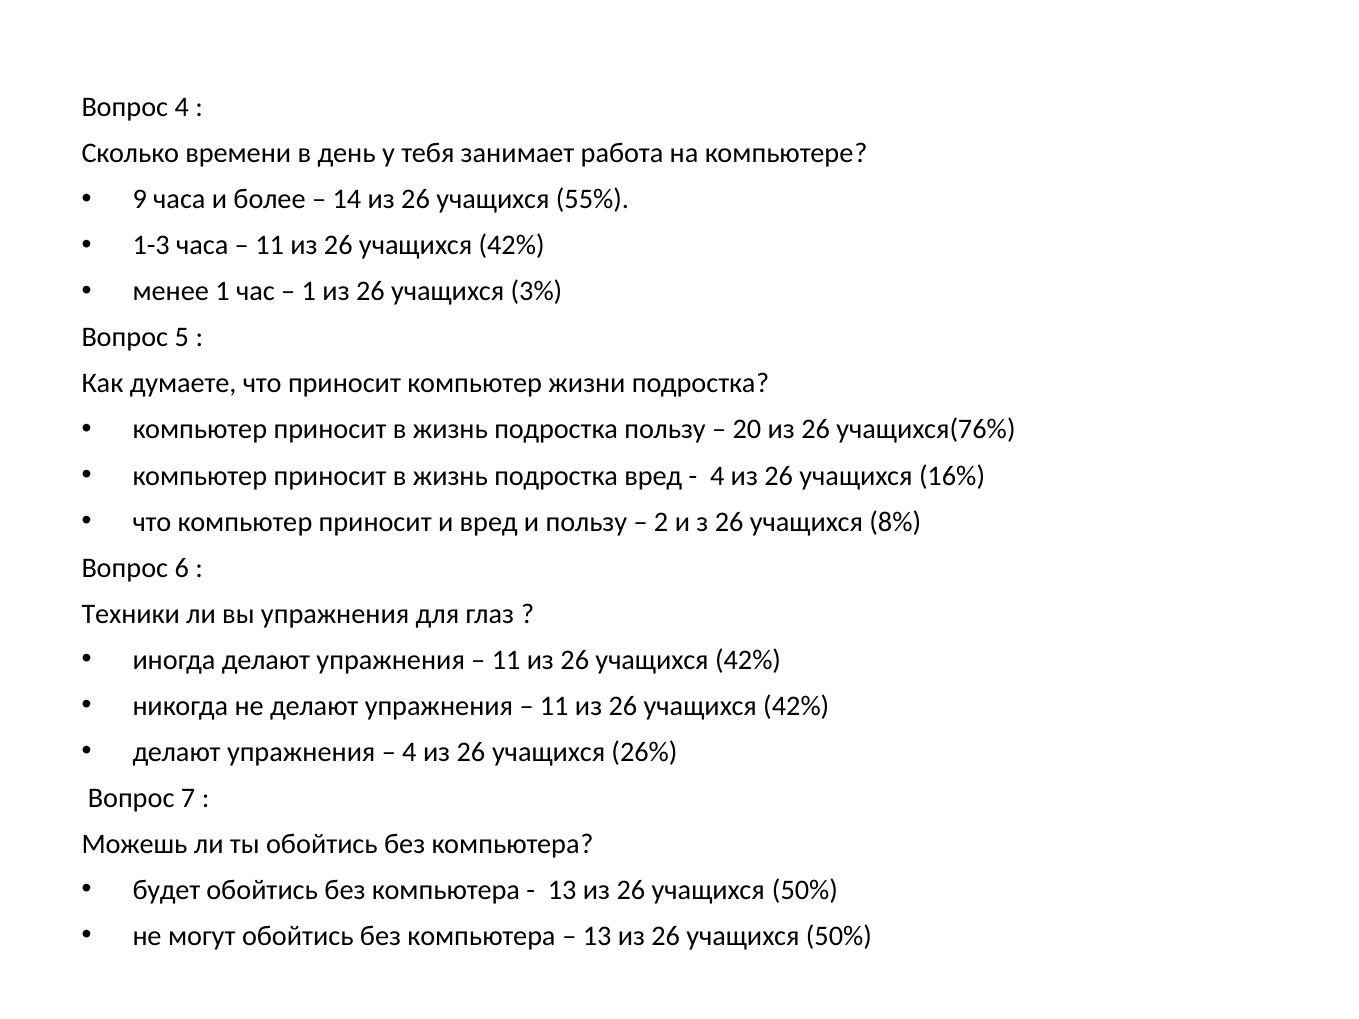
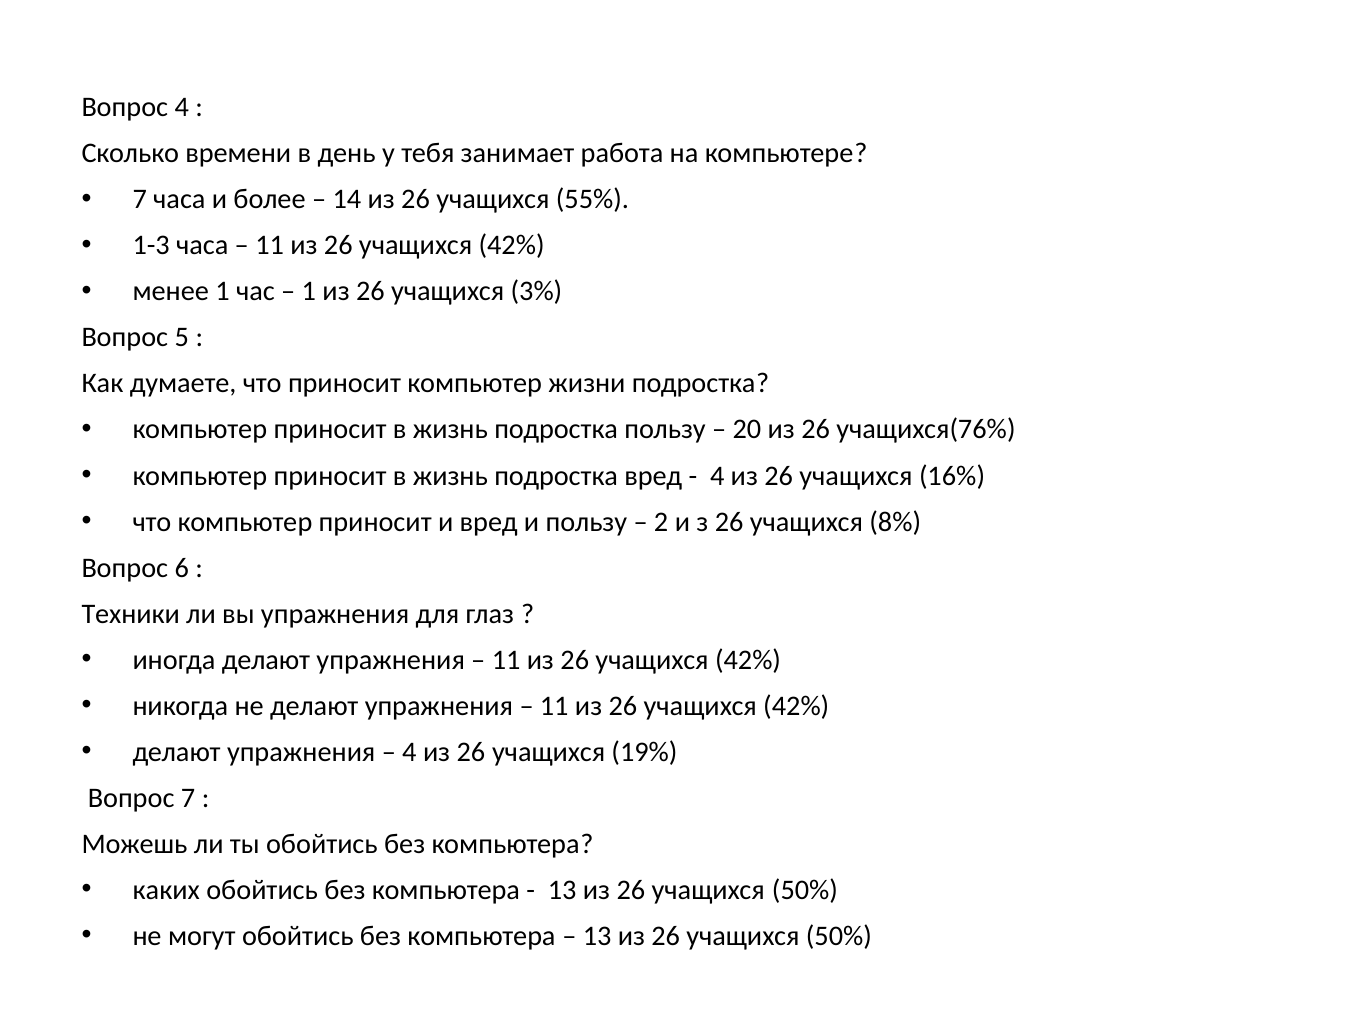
9 at (140, 199): 9 -> 7
26%: 26% -> 19%
будет: будет -> каких
